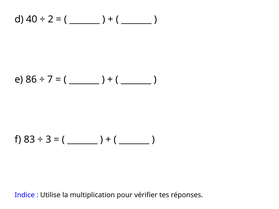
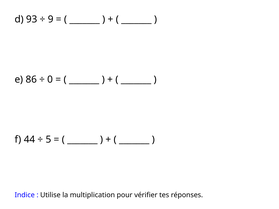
40: 40 -> 93
2: 2 -> 9
7: 7 -> 0
83: 83 -> 44
3: 3 -> 5
